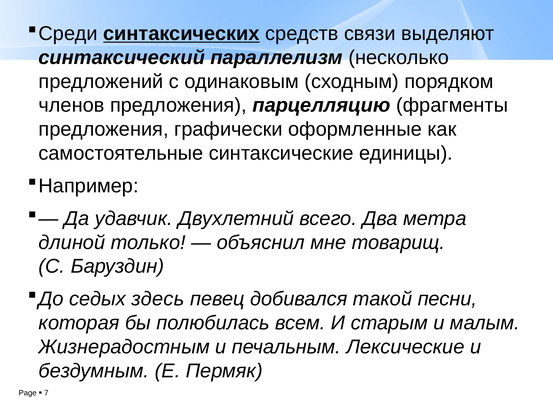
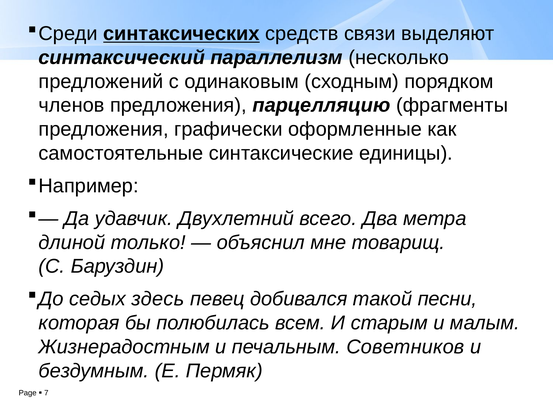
Лексические: Лексические -> Советников
